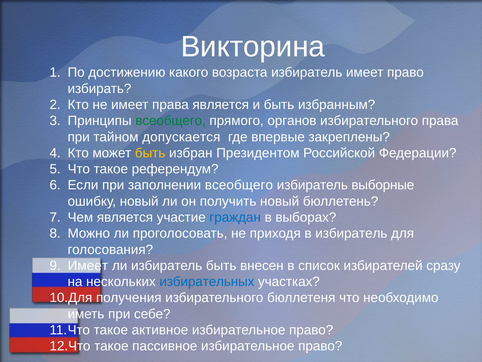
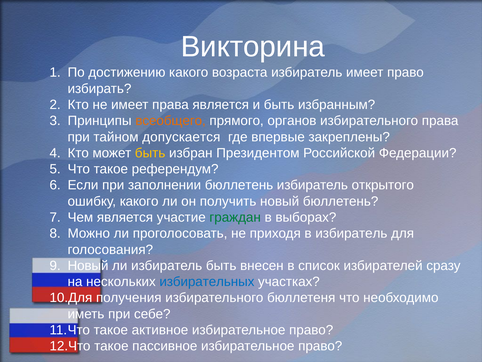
всеобщего at (171, 121) colour: green -> orange
заполнении всеобщего: всеобщего -> бюллетень
выборные: выборные -> открытого
ошибку новый: новый -> какого
граждан colour: blue -> green
Имеет at (88, 265): Имеет -> Новый
